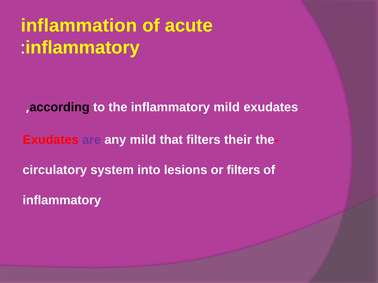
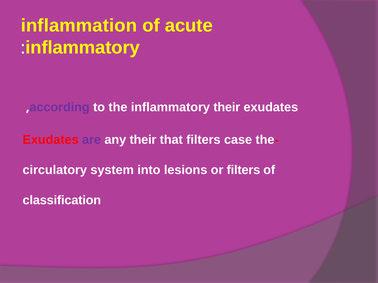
according colour: black -> purple
inflammatory mild: mild -> their
any mild: mild -> their
their: their -> case
inflammatory at (62, 201): inflammatory -> classification
